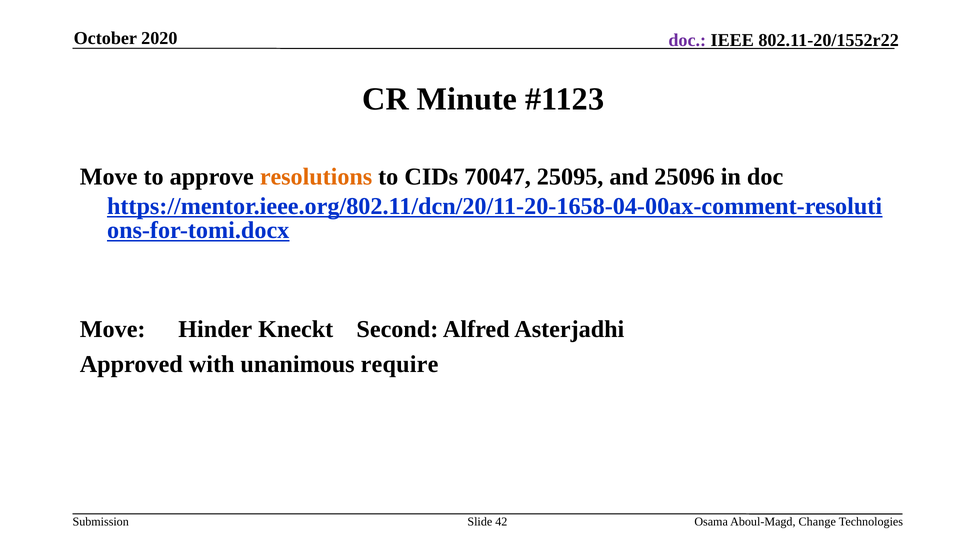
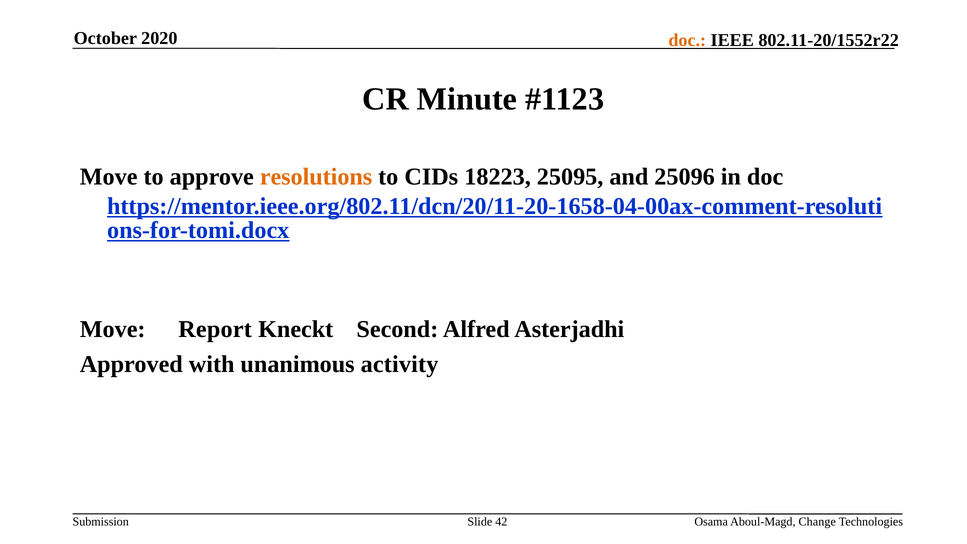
doc at (687, 40) colour: purple -> orange
70047: 70047 -> 18223
Hinder: Hinder -> Report
require: require -> activity
